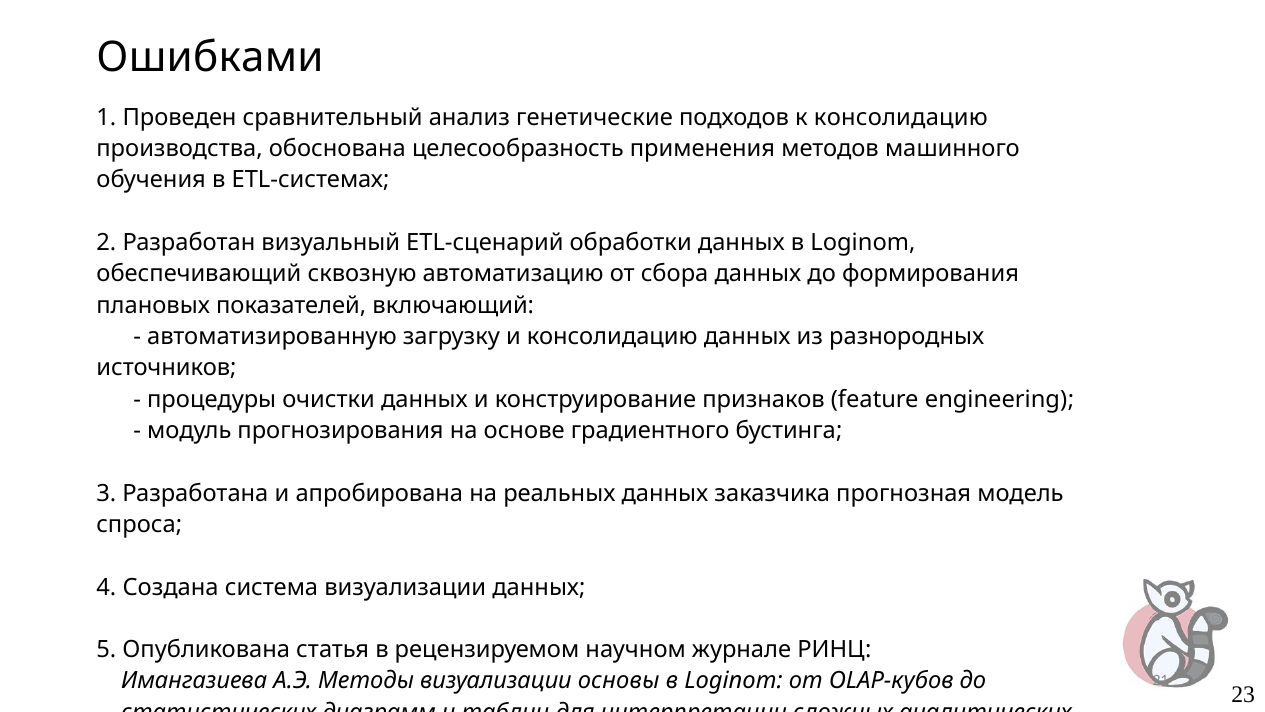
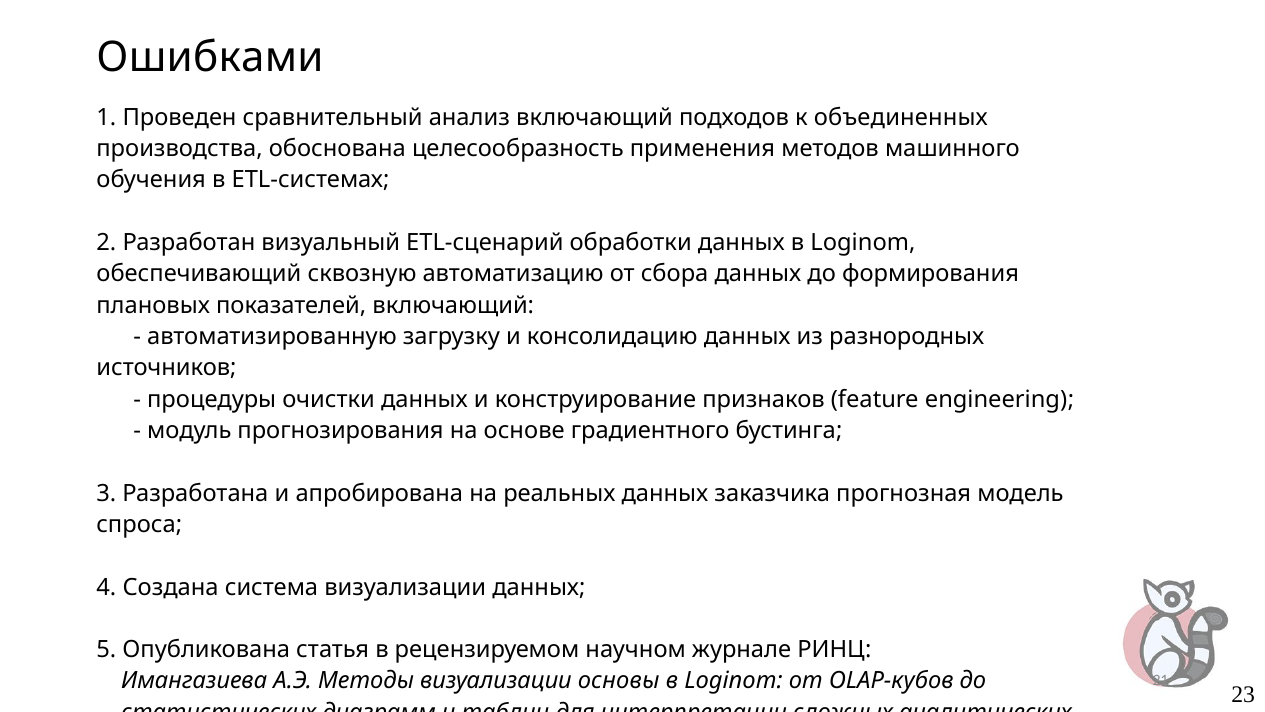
анализ генетические: генетические -> включающий
к консолидацию: консолидацию -> объединенных
